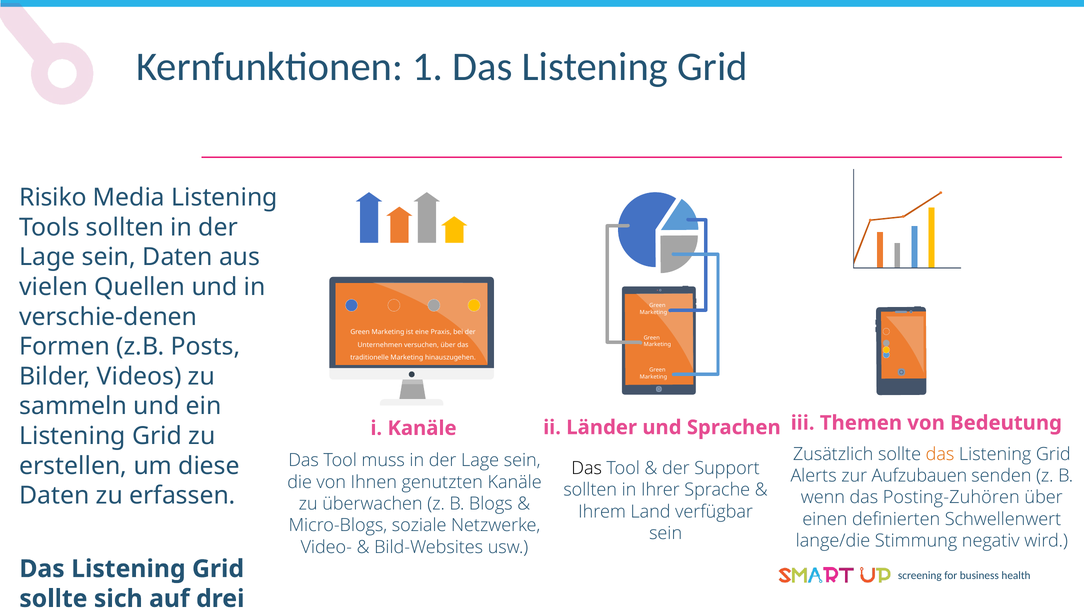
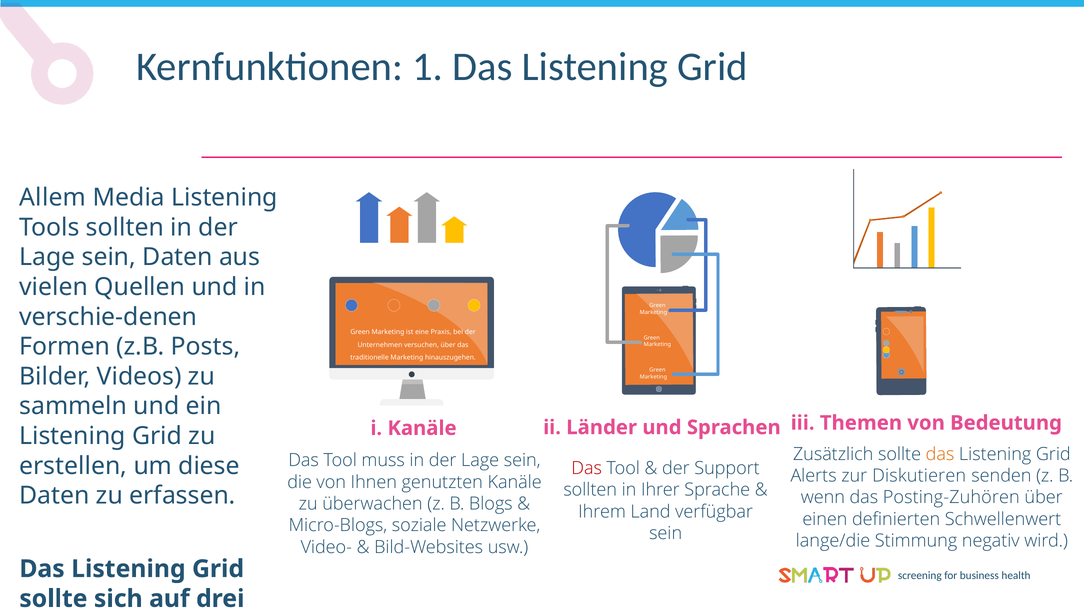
Risiko: Risiko -> Allem
Das at (587, 468) colour: black -> red
Aufzubauen: Aufzubauen -> Diskutieren
